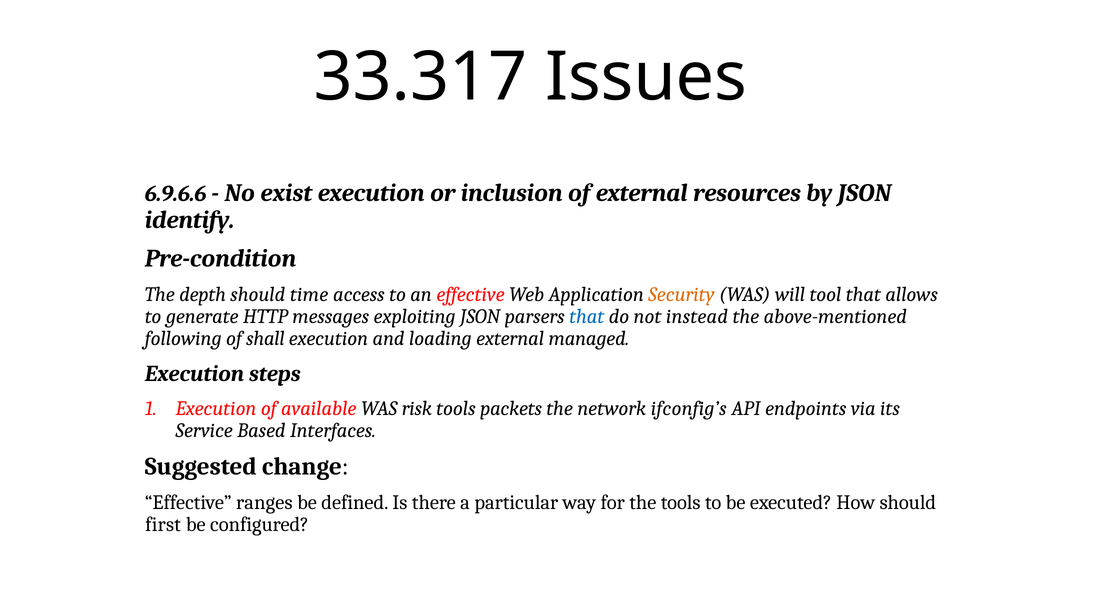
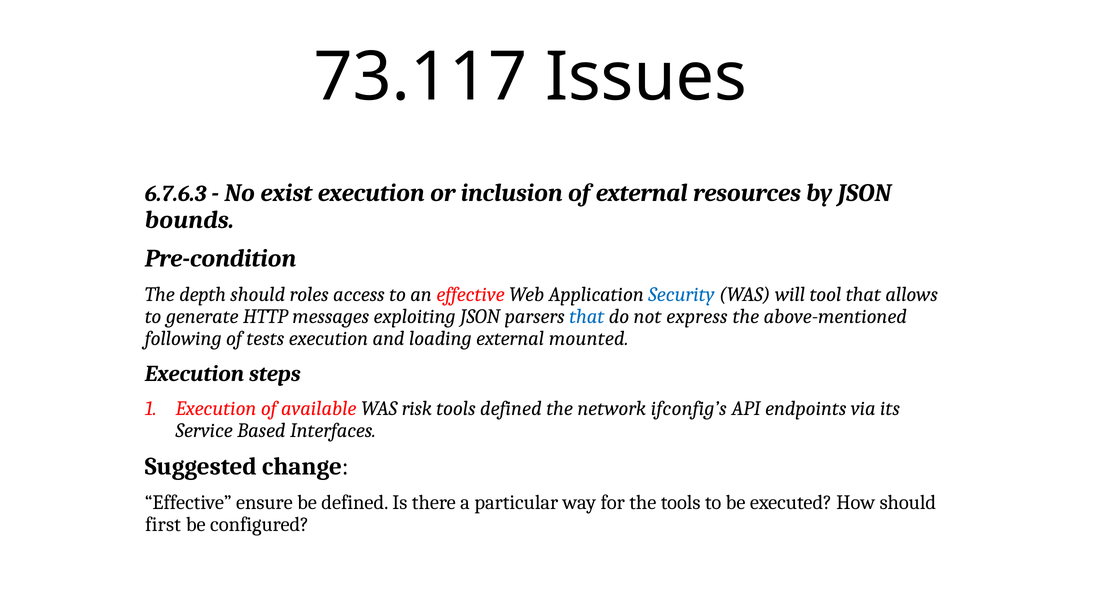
33.317: 33.317 -> 73.117
6.9.6.6: 6.9.6.6 -> 6.7.6.3
identify: identify -> bounds
time: time -> roles
Security colour: orange -> blue
instead: instead -> express
shall: shall -> tests
managed: managed -> mounted
tools packets: packets -> defined
ranges: ranges -> ensure
